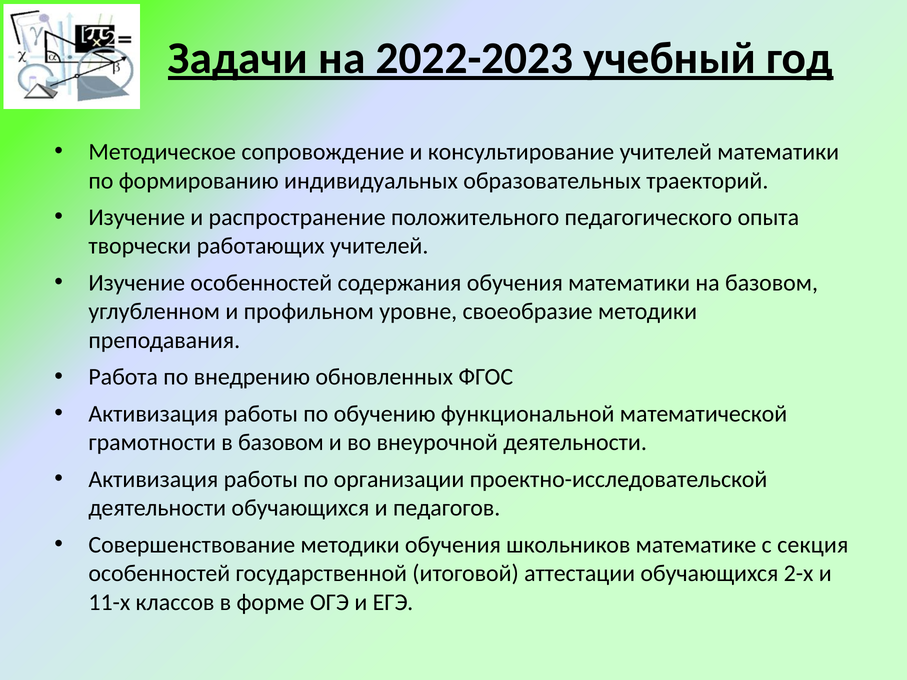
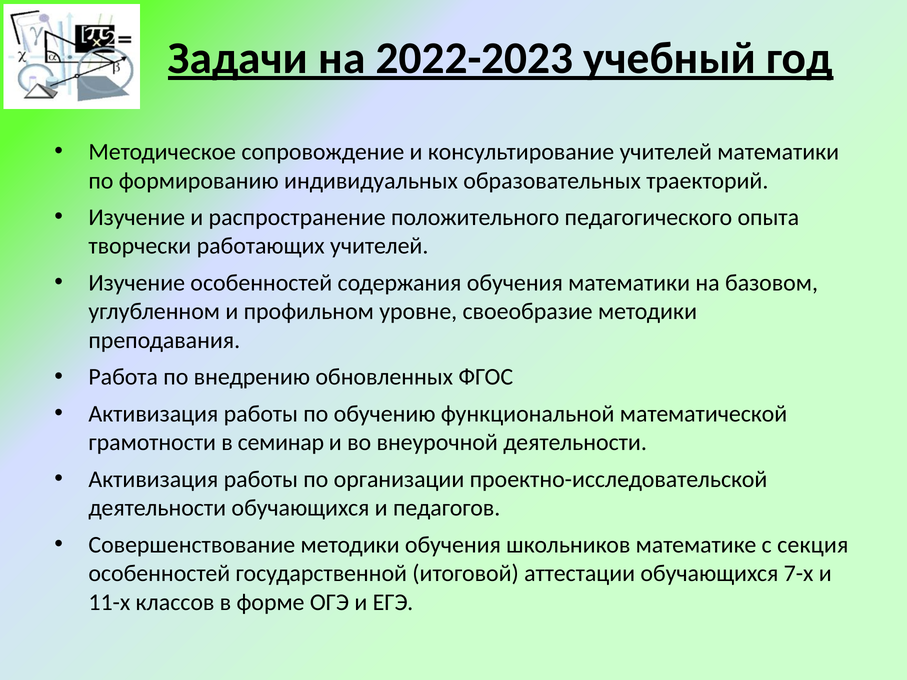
в базовом: базовом -> семинар
2-х: 2-х -> 7-х
